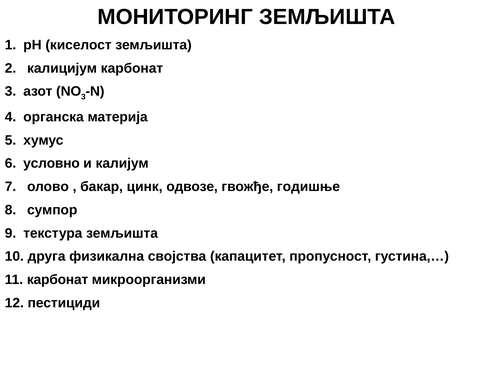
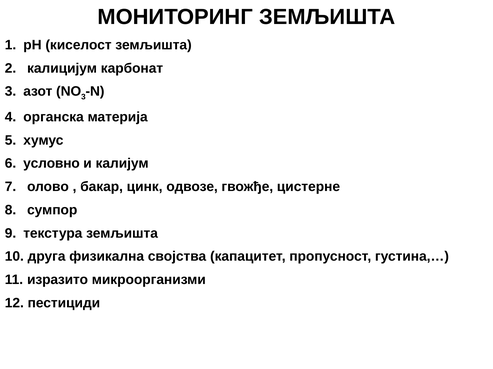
годишње: годишње -> цистерне
карбонат at (58, 280): карбонат -> изразито
